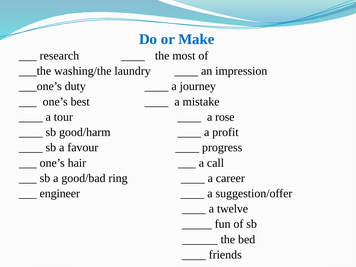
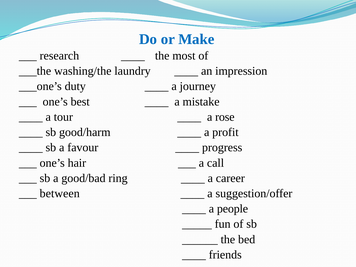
engineer: engineer -> between
twelve: twelve -> people
